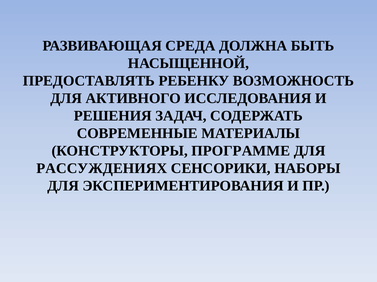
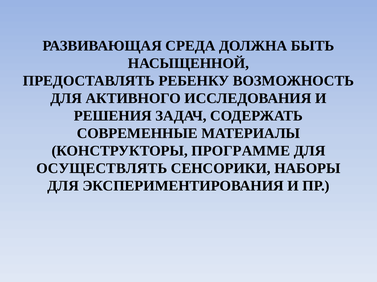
РАССУЖДЕНИЯХ: РАССУЖДЕНИЯХ -> ОСУЩЕСТВЛЯТЬ
